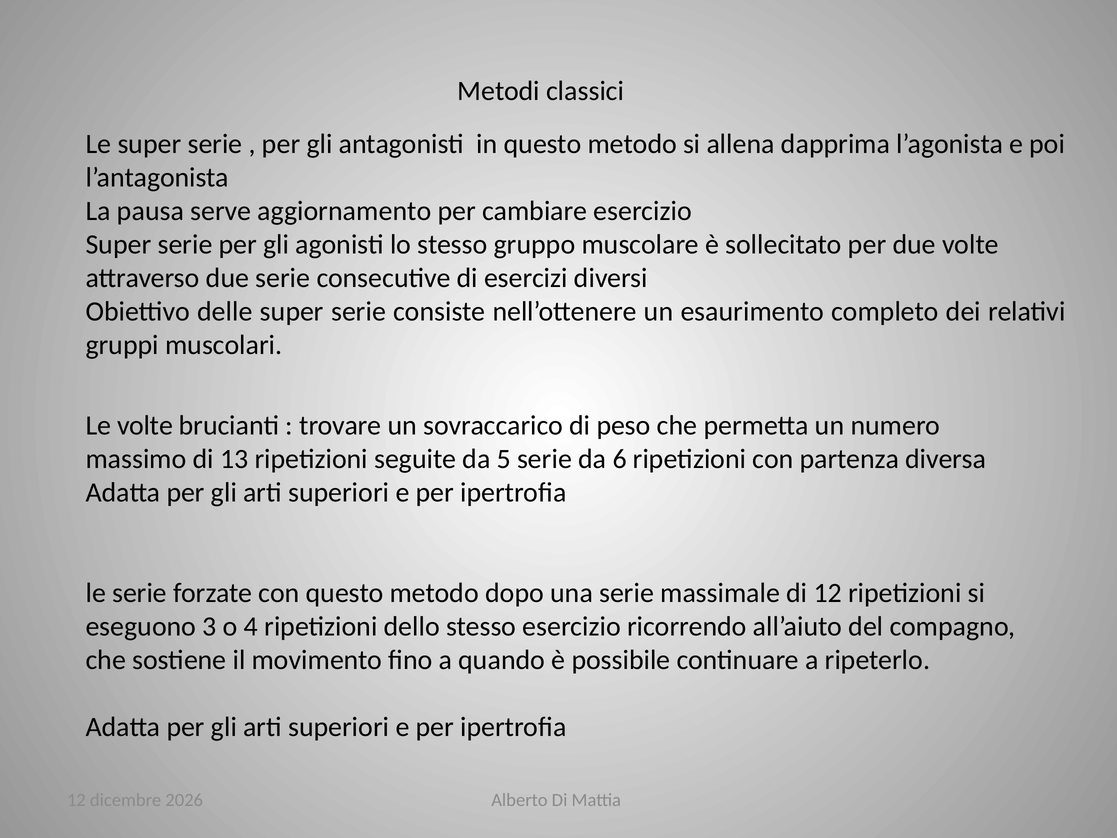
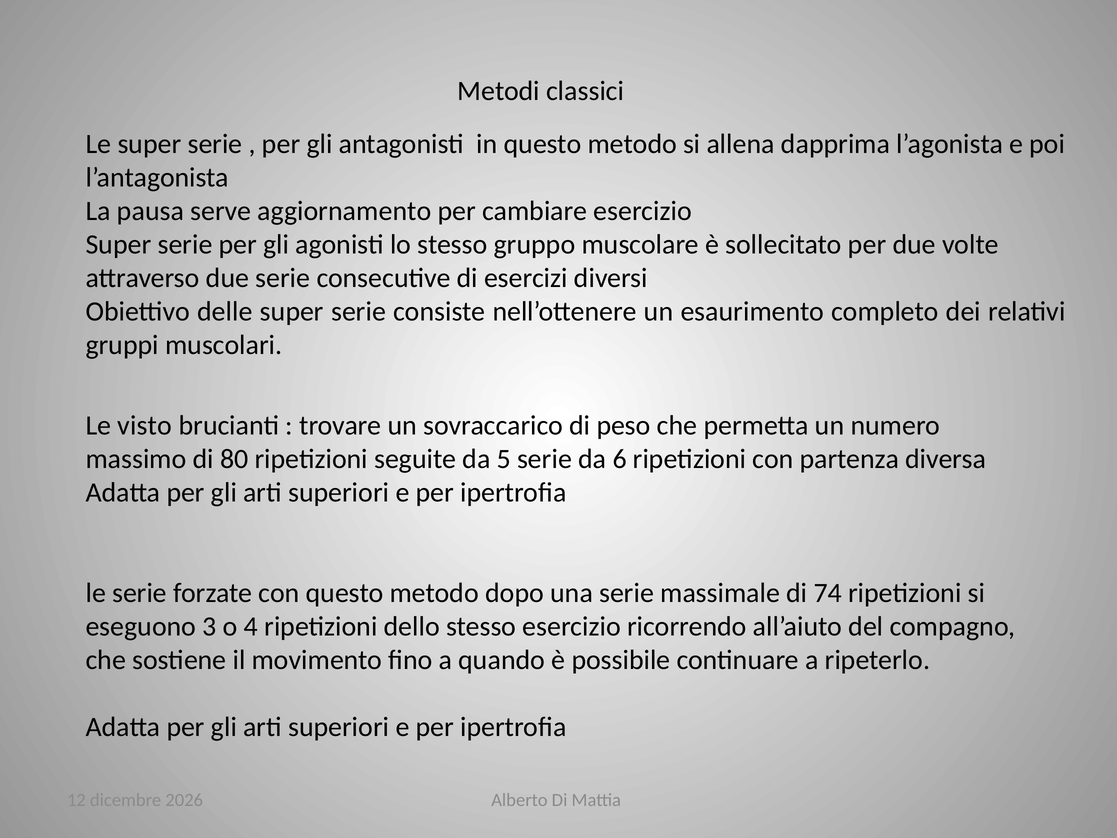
Le volte: volte -> visto
13: 13 -> 80
di 12: 12 -> 74
